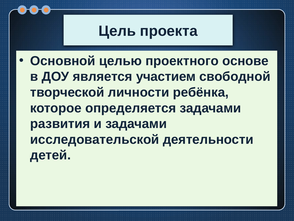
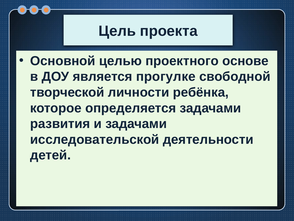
участием: участием -> прогулке
